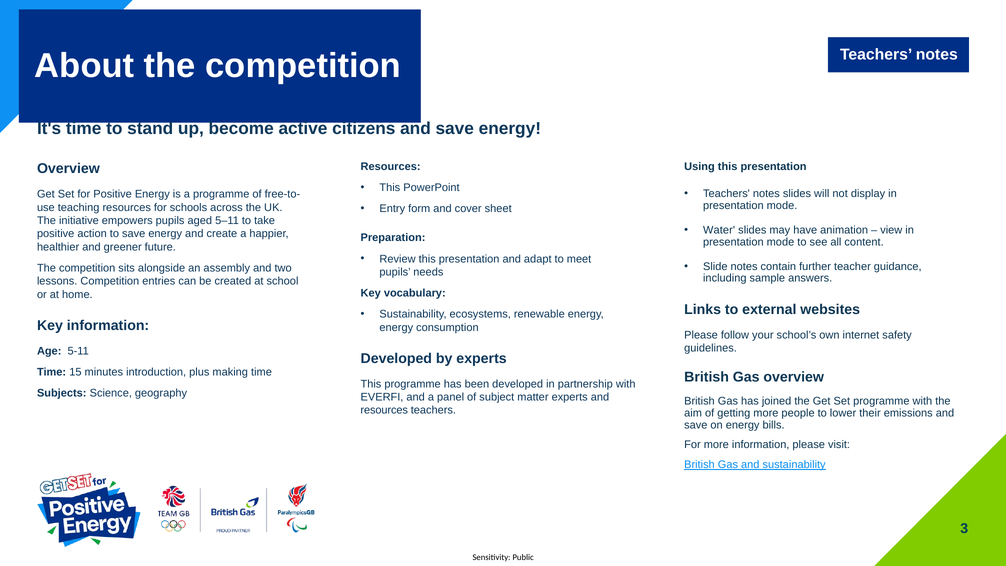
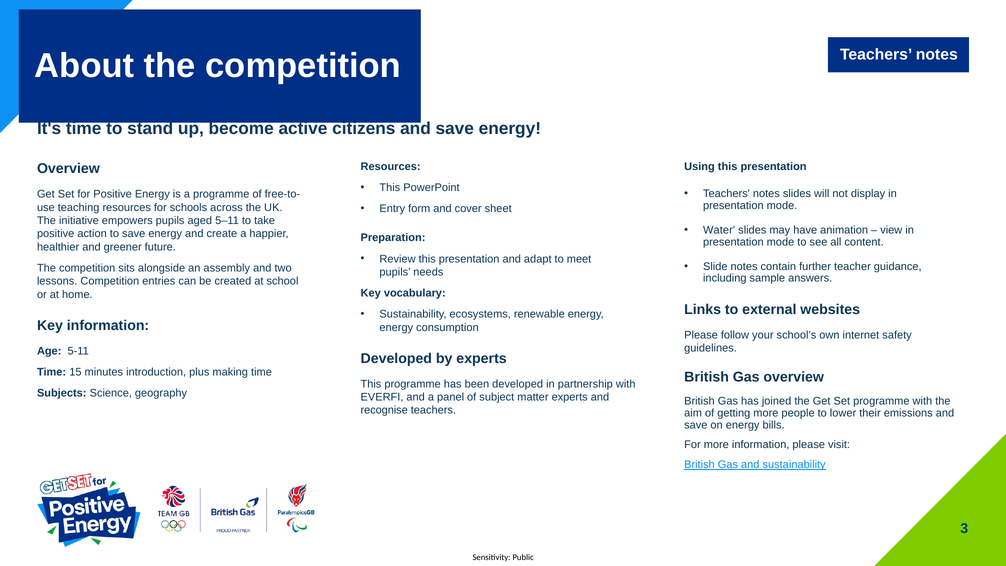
resources at (384, 410): resources -> recognise
